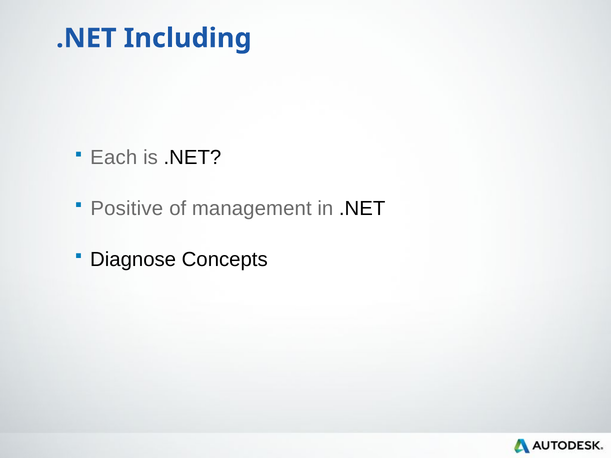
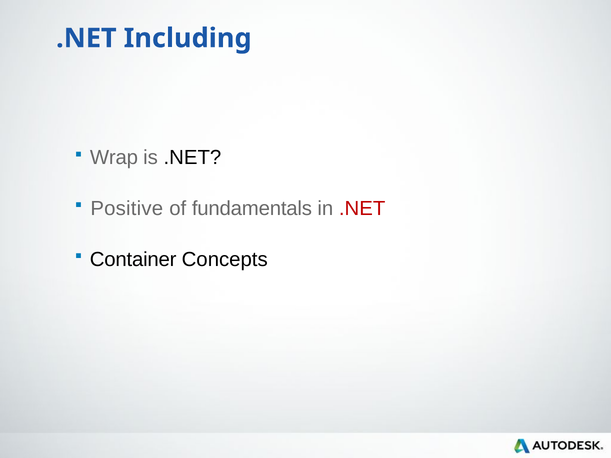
Each: Each -> Wrap
management: management -> fundamentals
.NET at (362, 209) colour: black -> red
Diagnose: Diagnose -> Container
